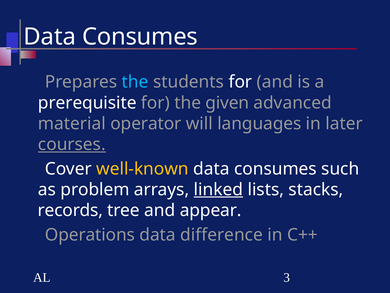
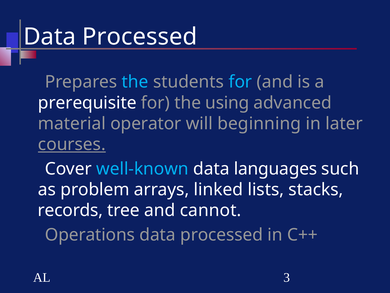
Consumes at (140, 37): Consumes -> Processed
for at (240, 82) colour: white -> light blue
given: given -> using
languages: languages -> beginning
well-known colour: yellow -> light blue
consumes at (275, 169): consumes -> languages
linked underline: present -> none
appear: appear -> cannot
difference at (222, 234): difference -> processed
